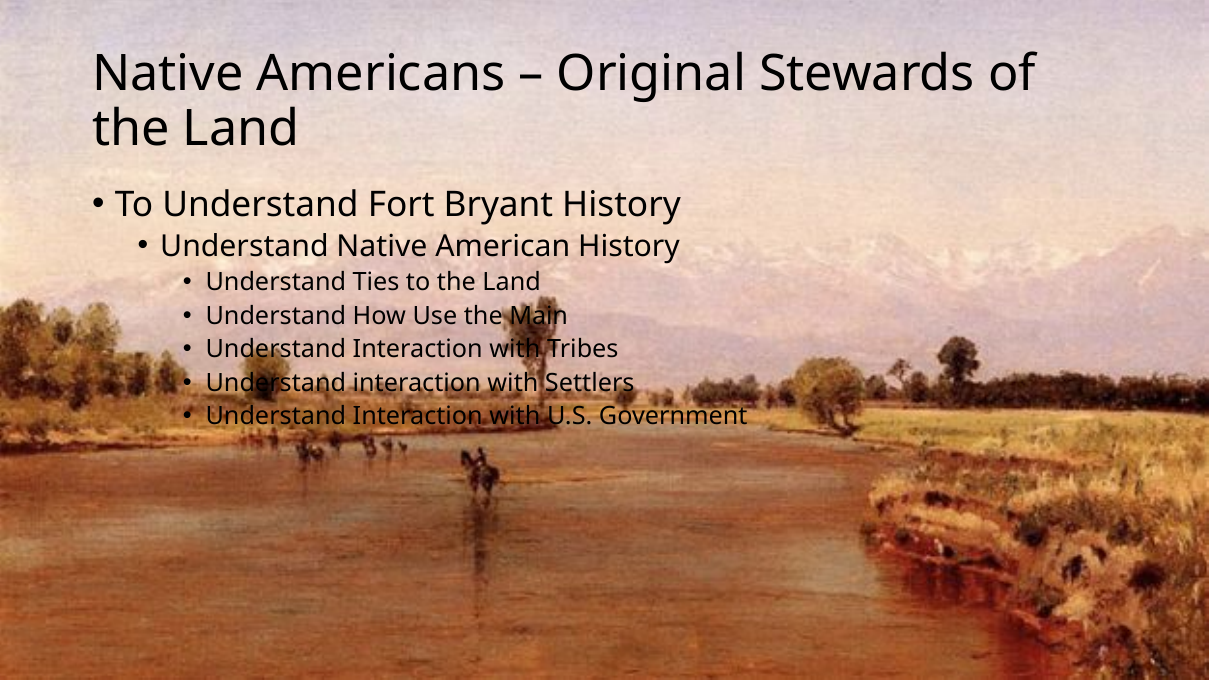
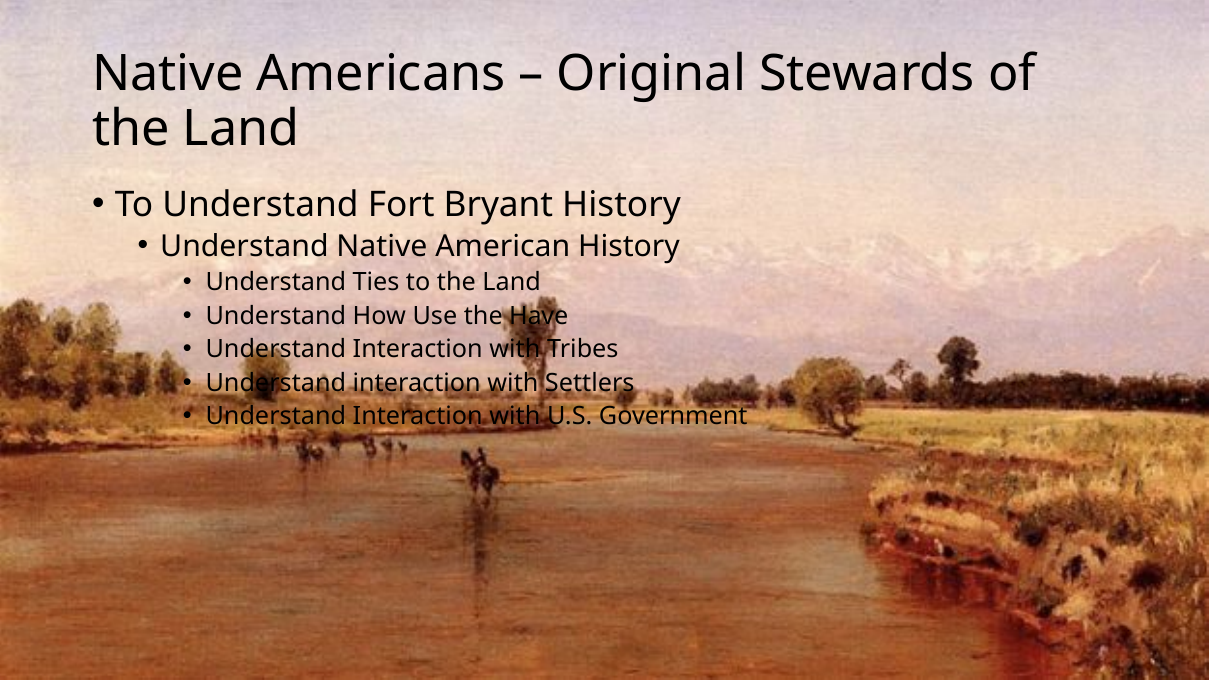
Main: Main -> Have
